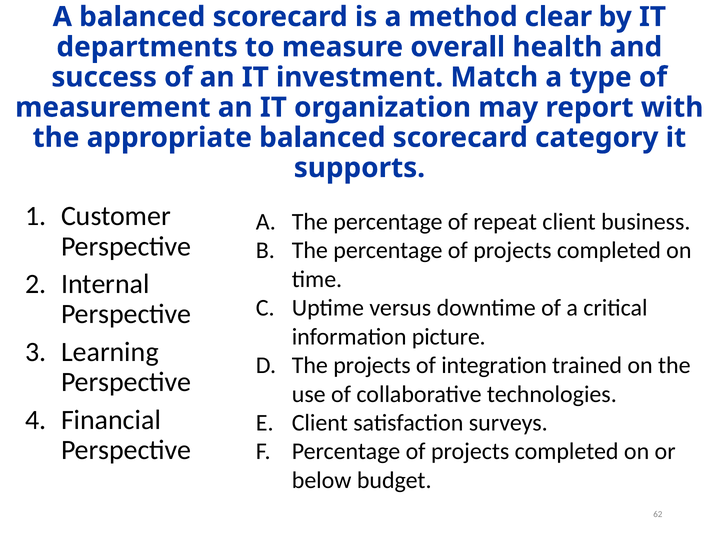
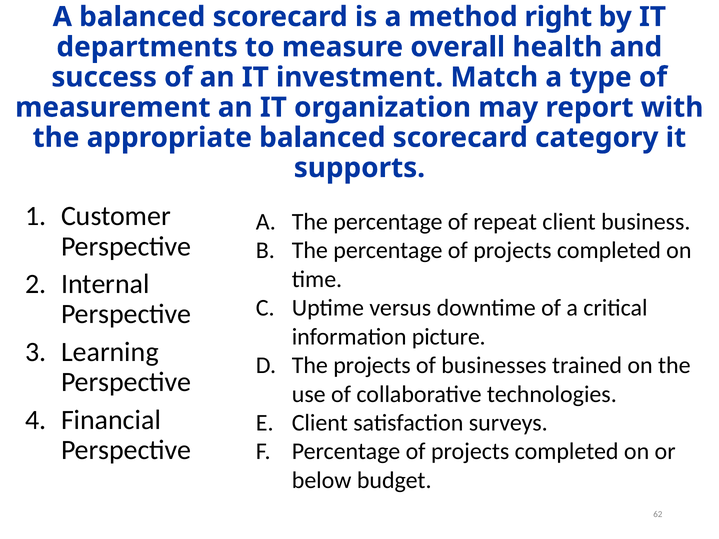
clear: clear -> right
integration: integration -> businesses
